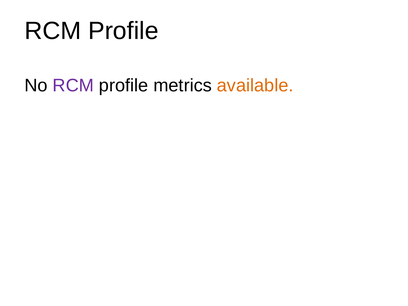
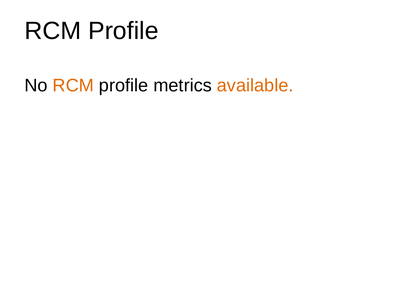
RCM at (73, 86) colour: purple -> orange
